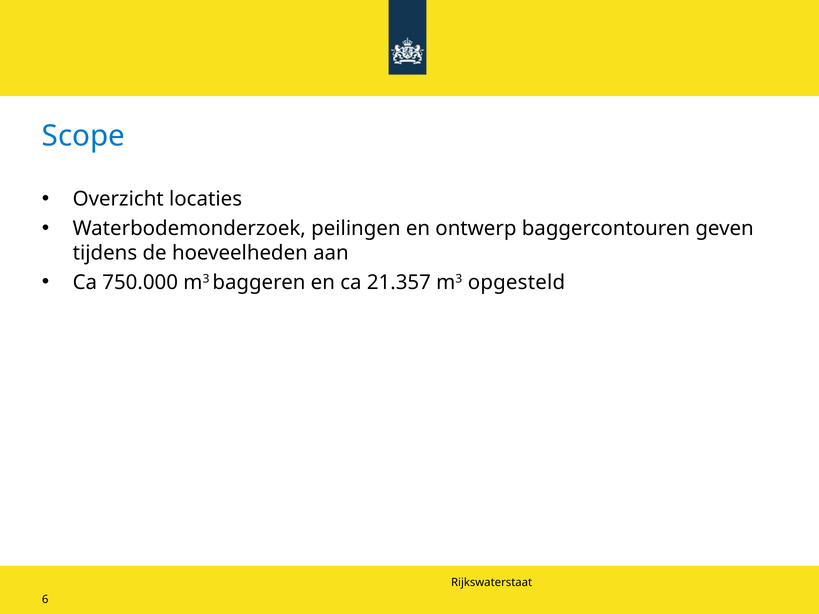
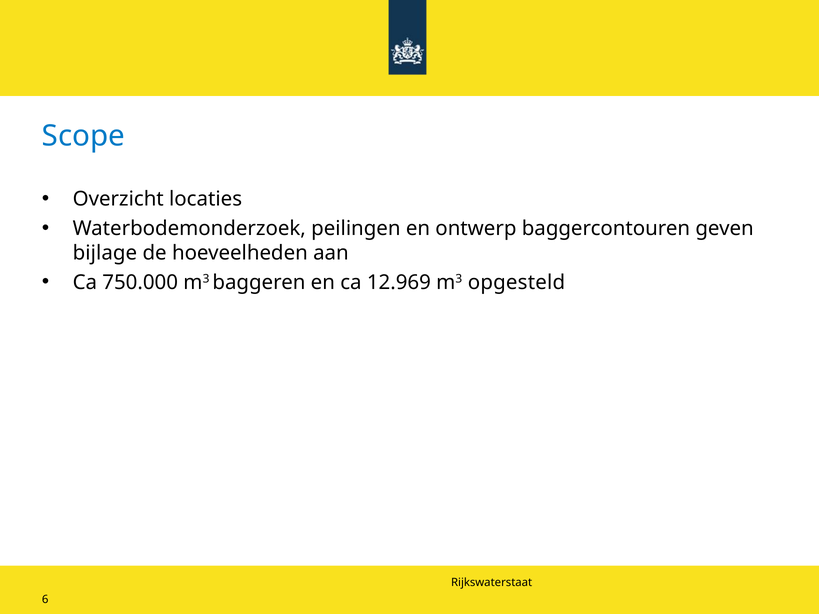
tijdens: tijdens -> bijlage
21.357: 21.357 -> 12.969
